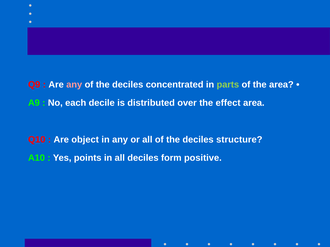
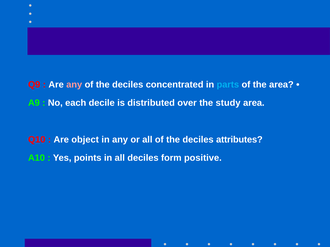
parts colour: light green -> light blue
effect: effect -> study
structure: structure -> attributes
